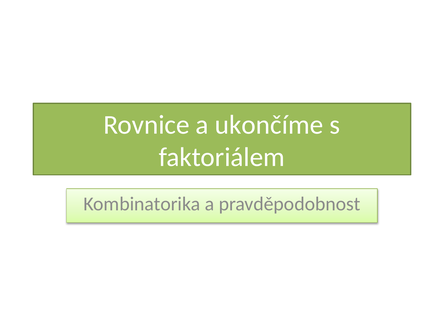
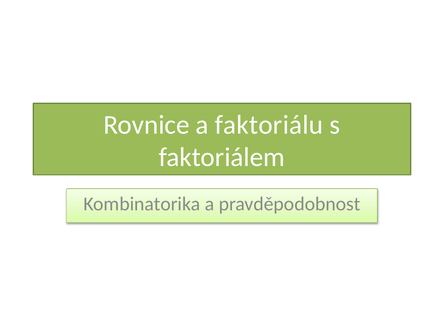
ukončíme: ukončíme -> faktoriálu
